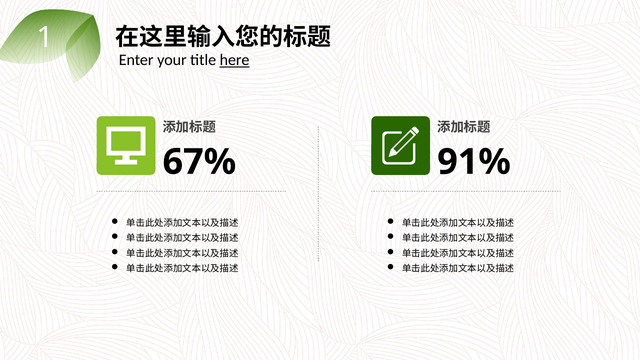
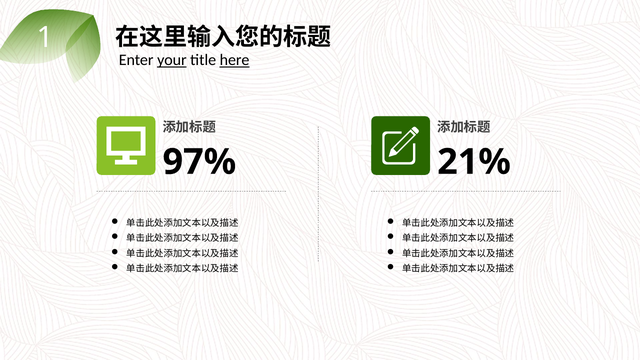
your underline: none -> present
67%: 67% -> 97%
91%: 91% -> 21%
